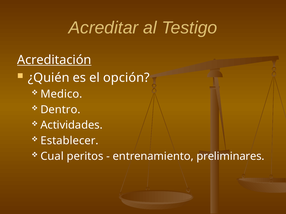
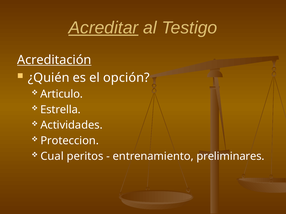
Acreditar underline: none -> present
Medico: Medico -> Articulo
Dentro: Dentro -> Estrella
Establecer: Establecer -> Proteccion
